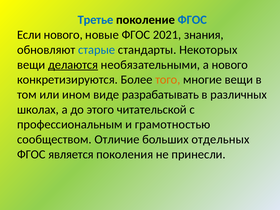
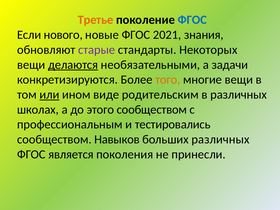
Третье colour: blue -> orange
старые colour: blue -> purple
а нового: нового -> задачи
или underline: none -> present
разрабатывать: разрабатывать -> родительским
этого читательской: читательской -> сообществом
грамотностью: грамотностью -> тестировались
Отличие: Отличие -> Навыков
больших отдельных: отдельных -> различных
